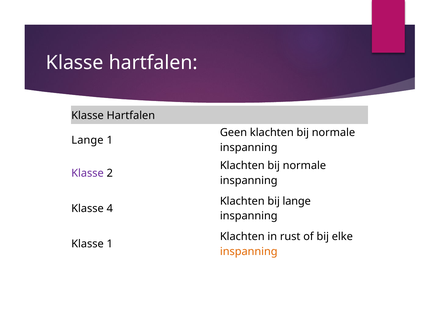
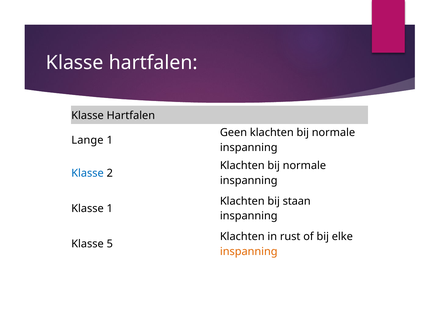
Klasse at (88, 173) colour: purple -> blue
bij lange: lange -> staan
Klasse 4: 4 -> 1
Klasse 1: 1 -> 5
